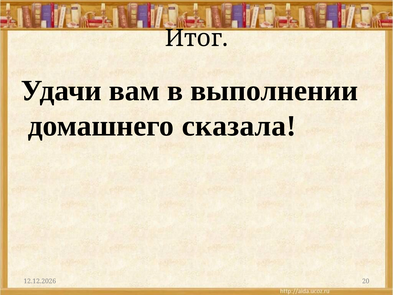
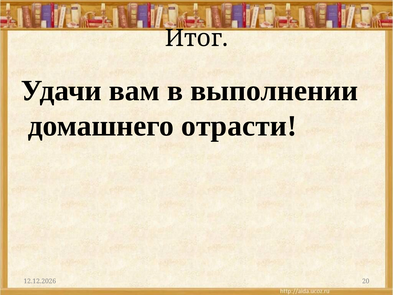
сказала: сказала -> отрасти
